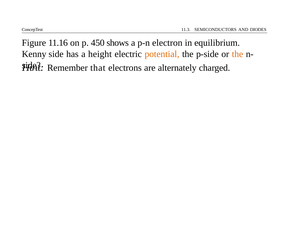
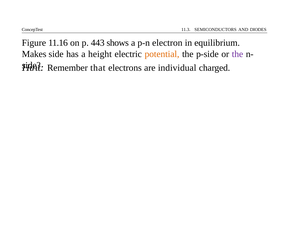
450: 450 -> 443
Kenny: Kenny -> Makes
the at (237, 54) colour: orange -> purple
alternately: alternately -> individual
